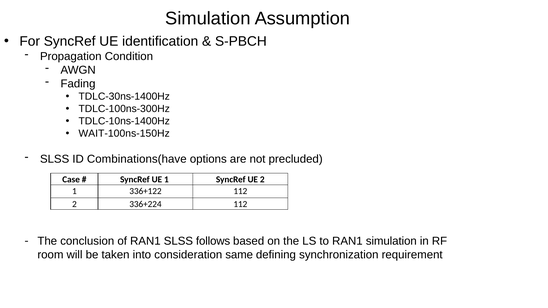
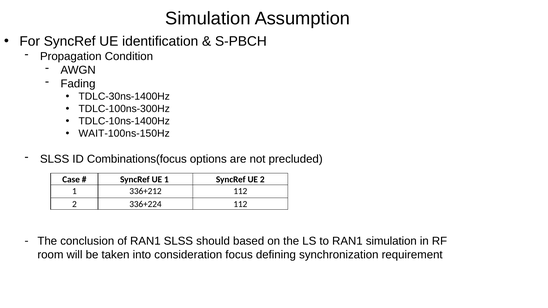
Combinations(have: Combinations(have -> Combinations(focus
336+122: 336+122 -> 336+212
follows: follows -> should
same: same -> focus
